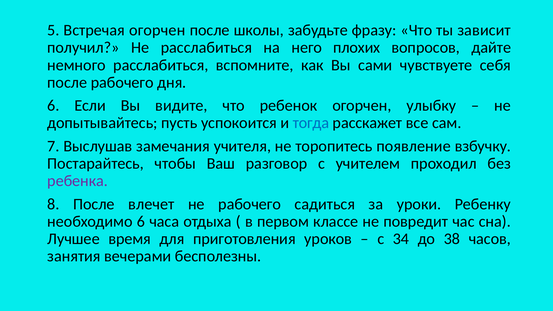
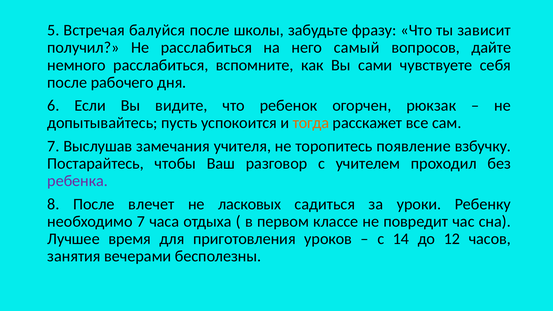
Встречая огорчен: огорчен -> балуйся
плохих: плохих -> самый
улыбку: улыбку -> рюкзак
тогда colour: blue -> orange
не рабочего: рабочего -> ласковых
необходимо 6: 6 -> 7
34: 34 -> 14
38: 38 -> 12
